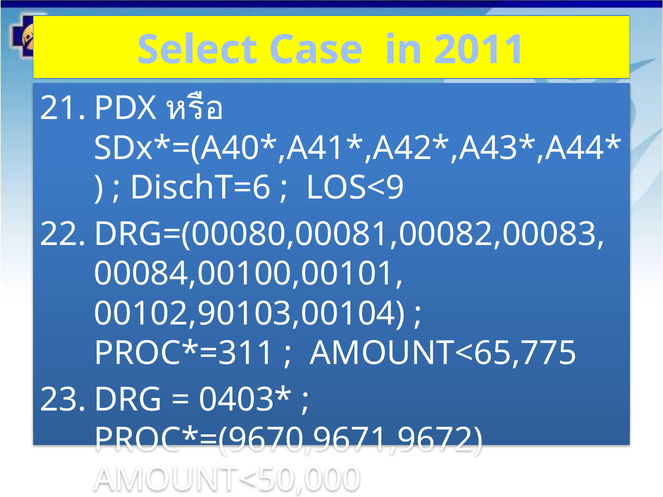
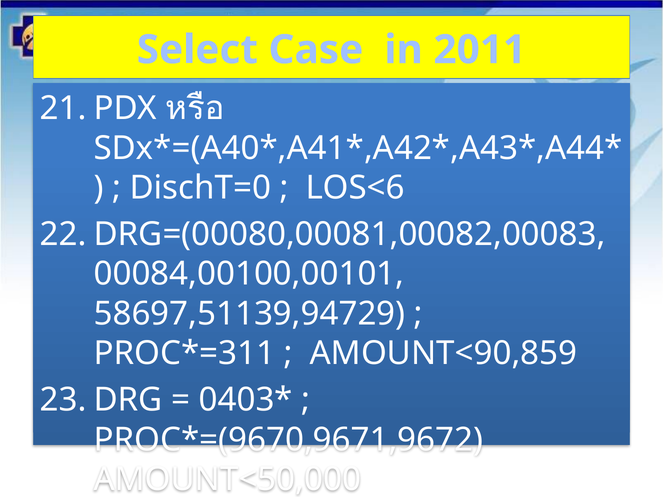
DischT=6: DischT=6 -> DischT=0
LOS<9: LOS<9 -> LOS<6
00102,90103,00104: 00102,90103,00104 -> 58697,51139,94729
AMOUNT<65,775: AMOUNT<65,775 -> AMOUNT<90,859
